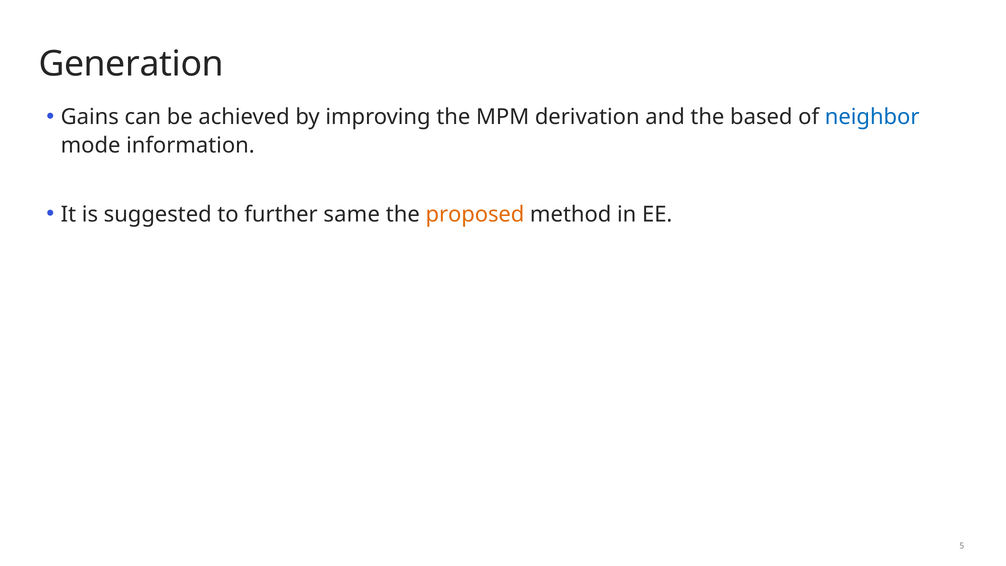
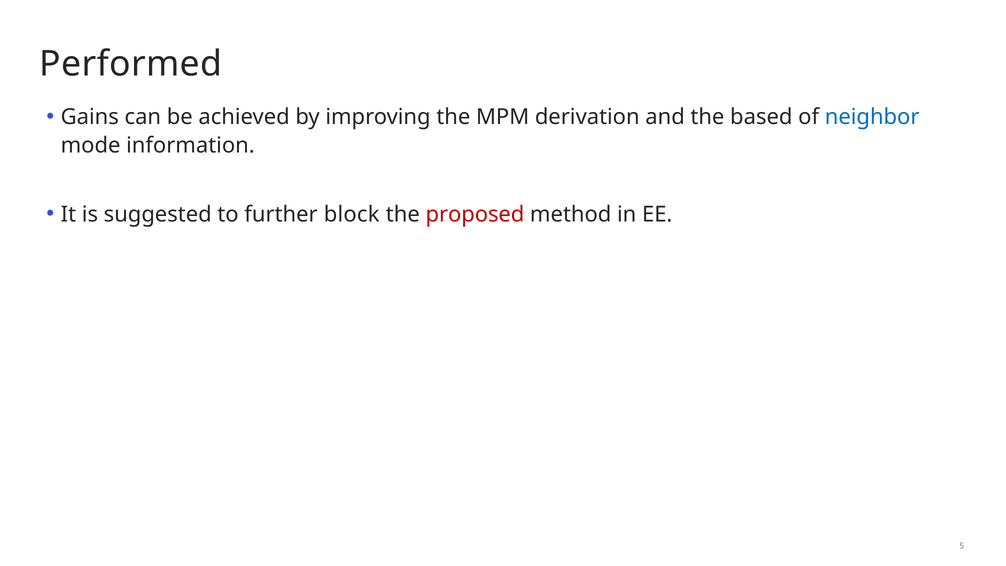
Generation: Generation -> Performed
same: same -> block
proposed colour: orange -> red
